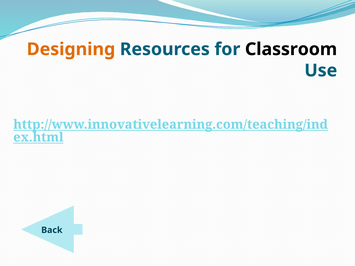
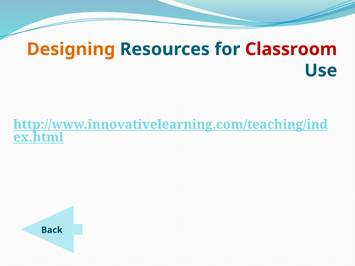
Classroom colour: black -> red
